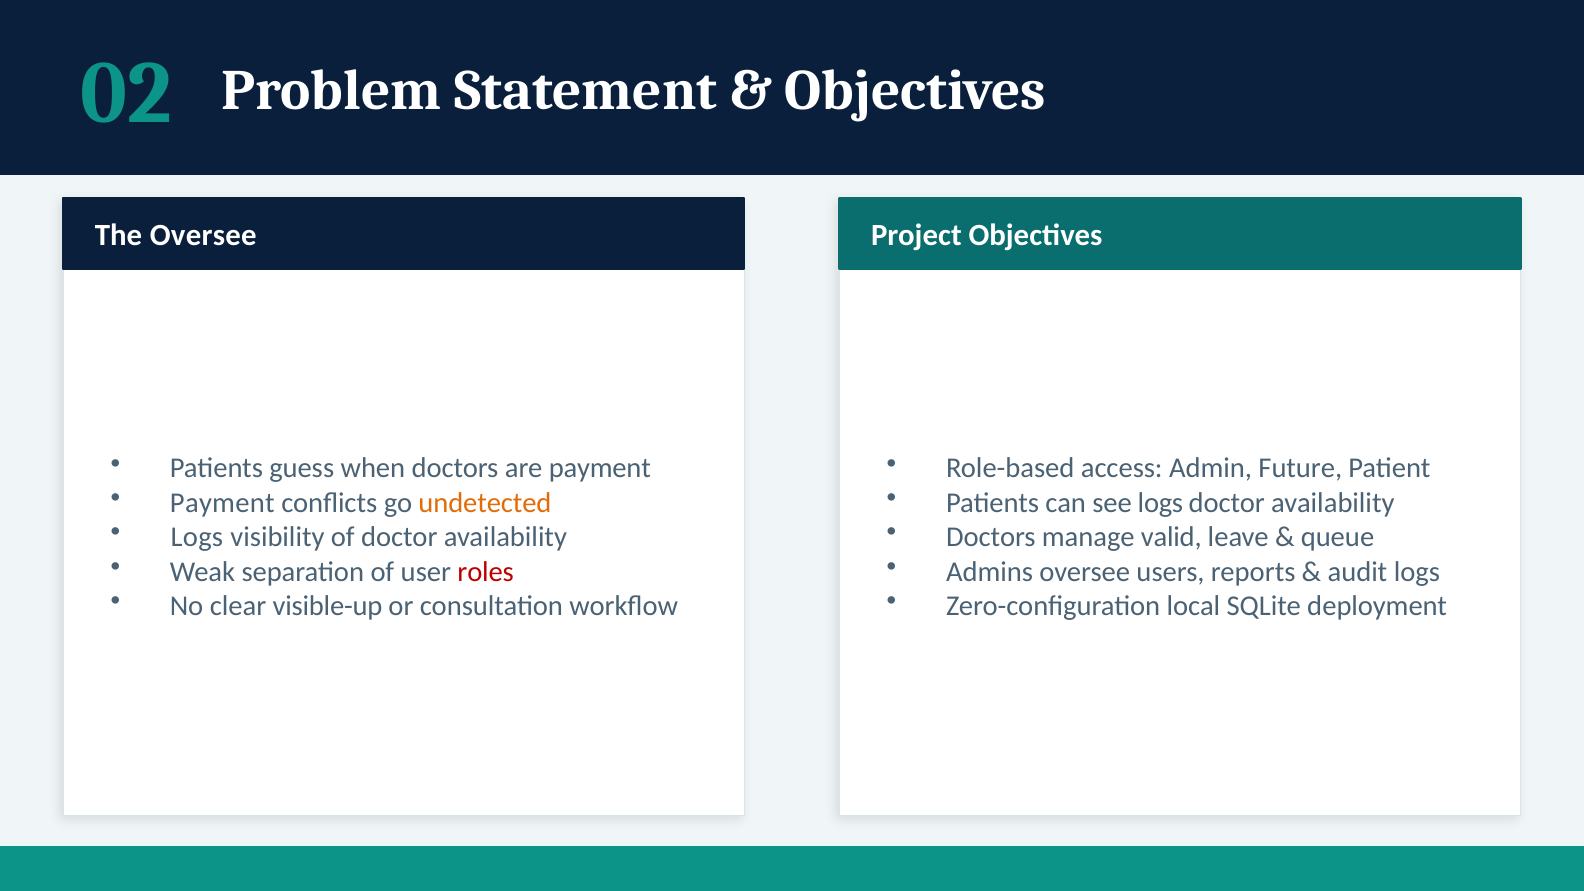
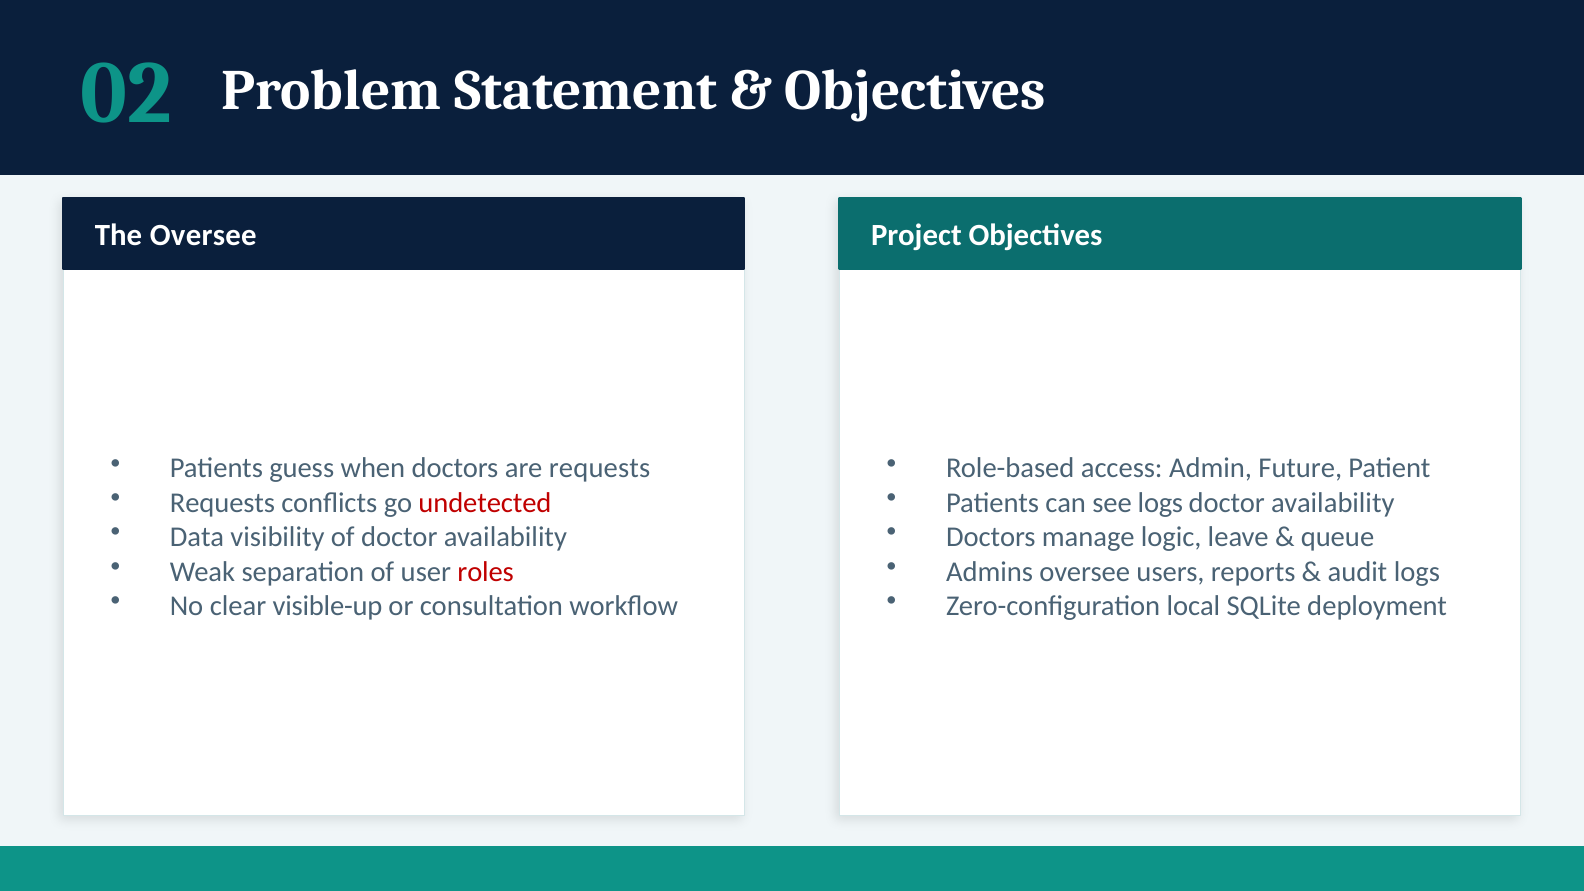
are payment: payment -> requests
Payment at (222, 503): Payment -> Requests
undetected colour: orange -> red
Logs at (197, 537): Logs -> Data
valid: valid -> logic
